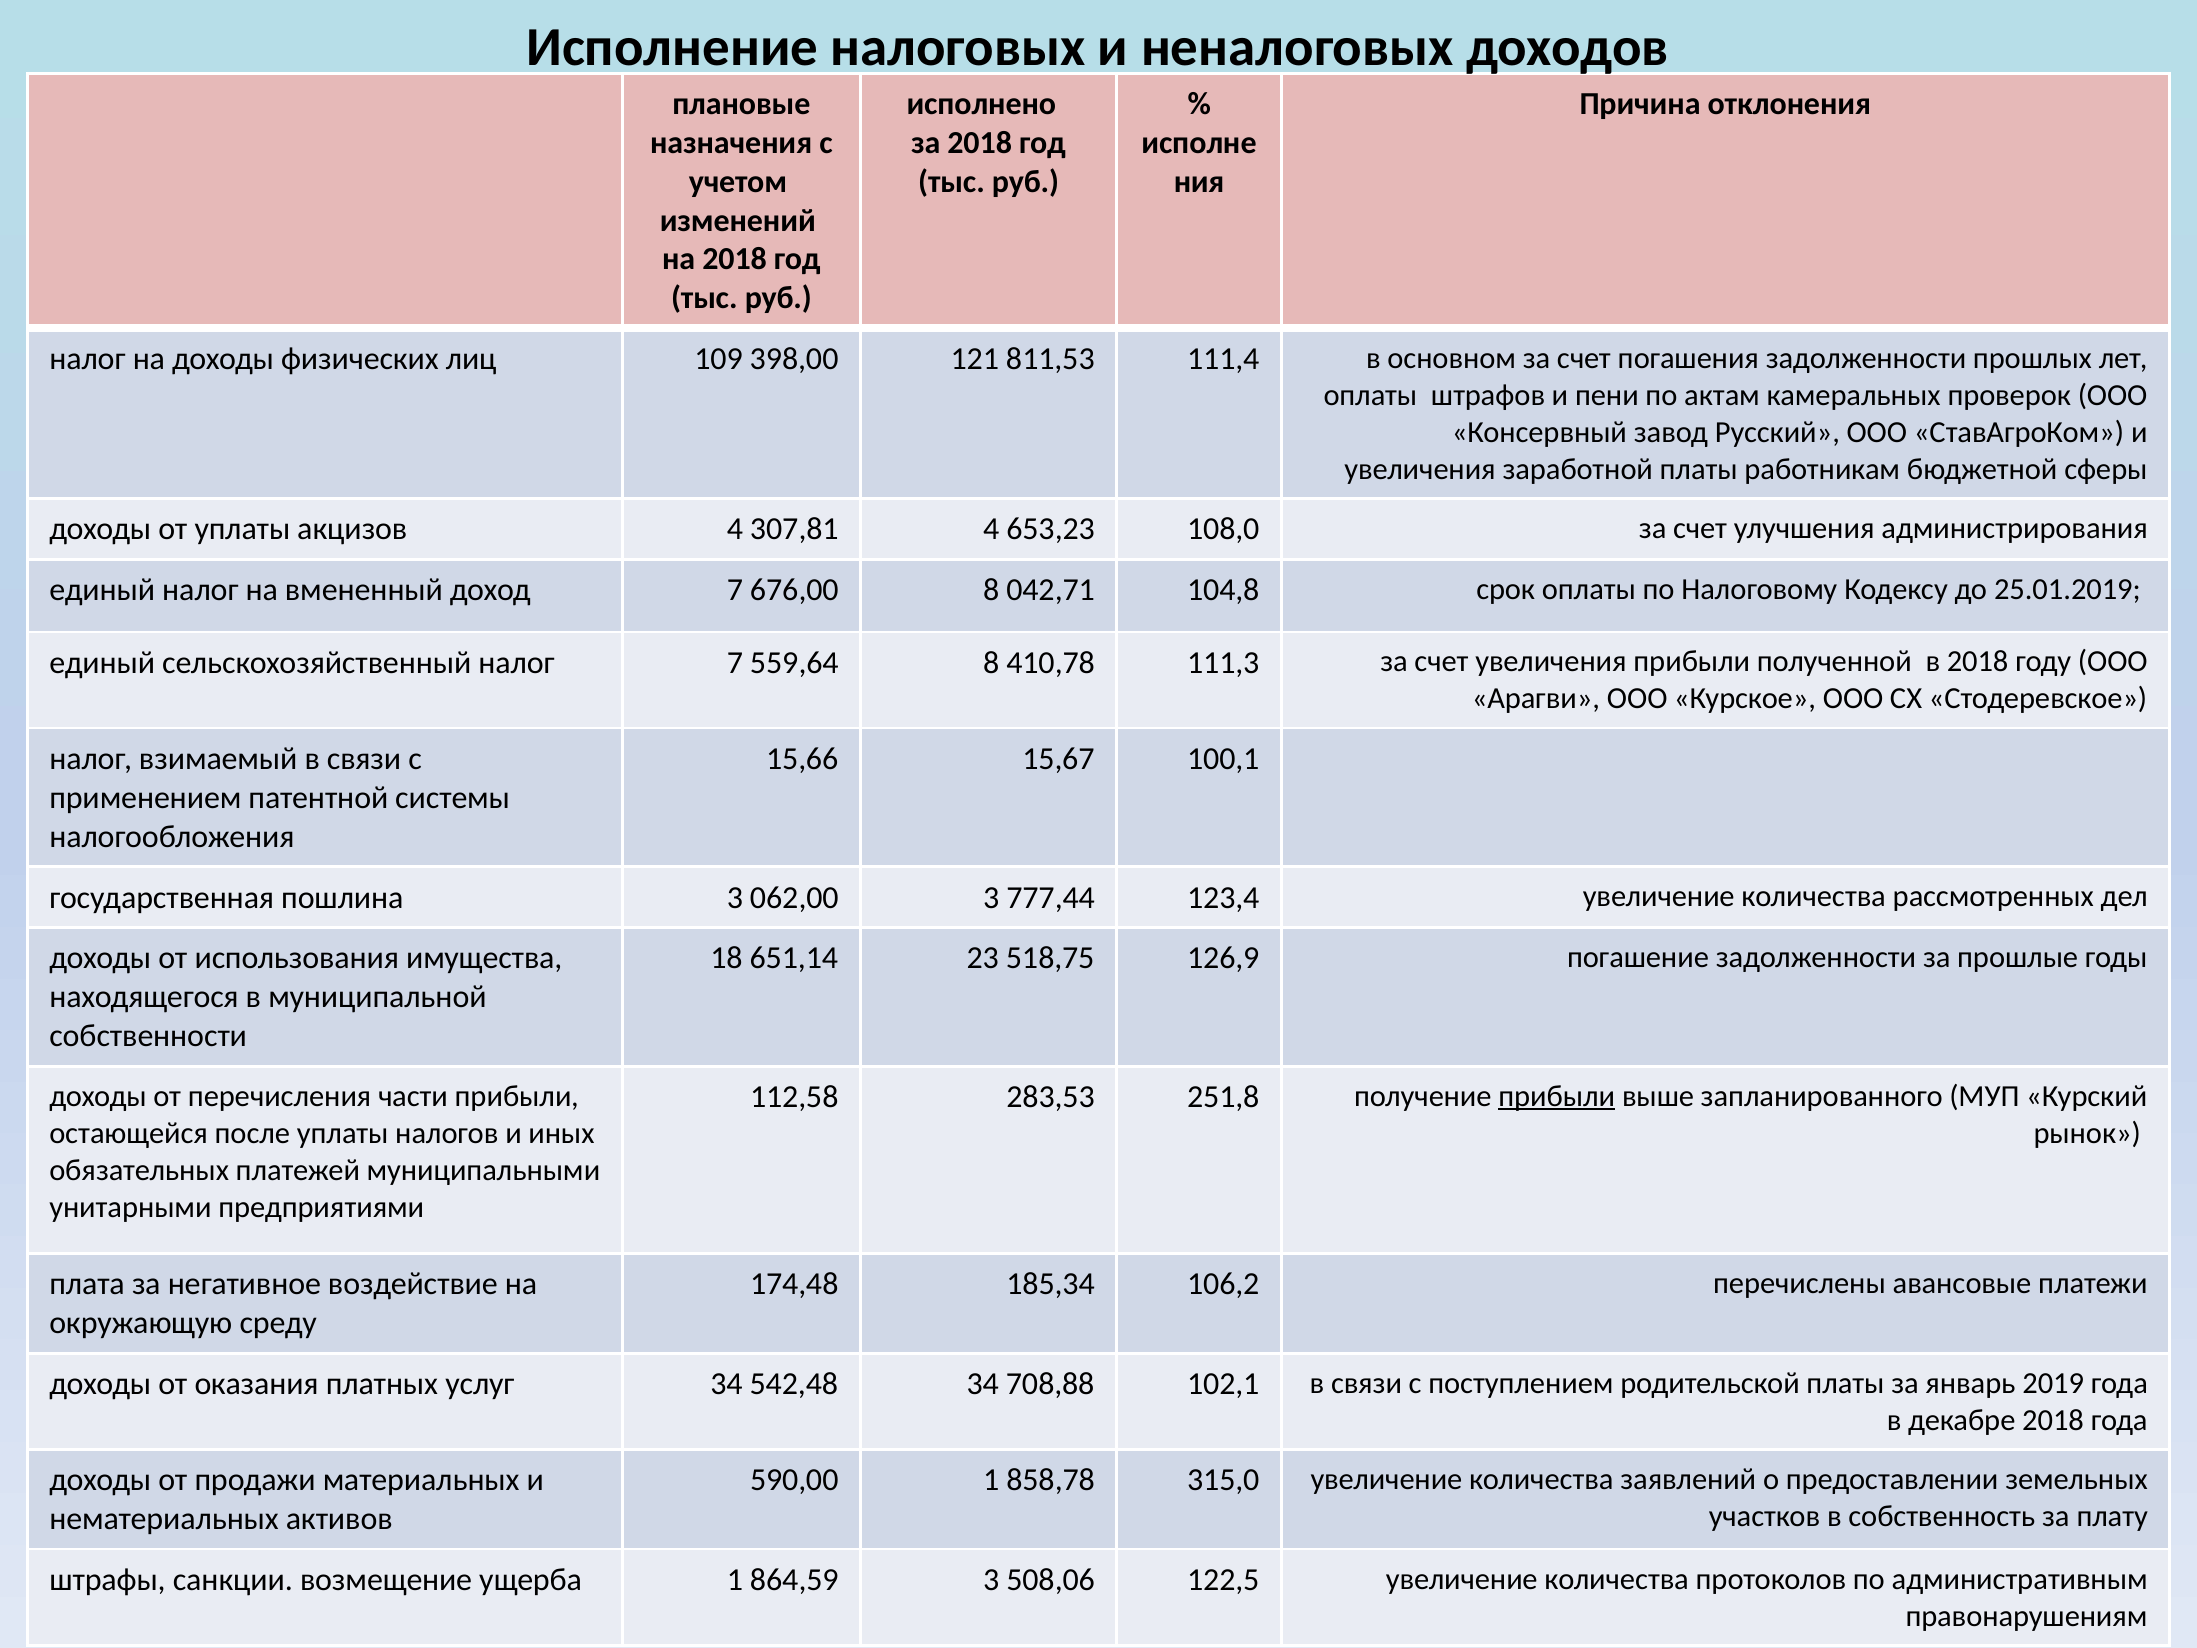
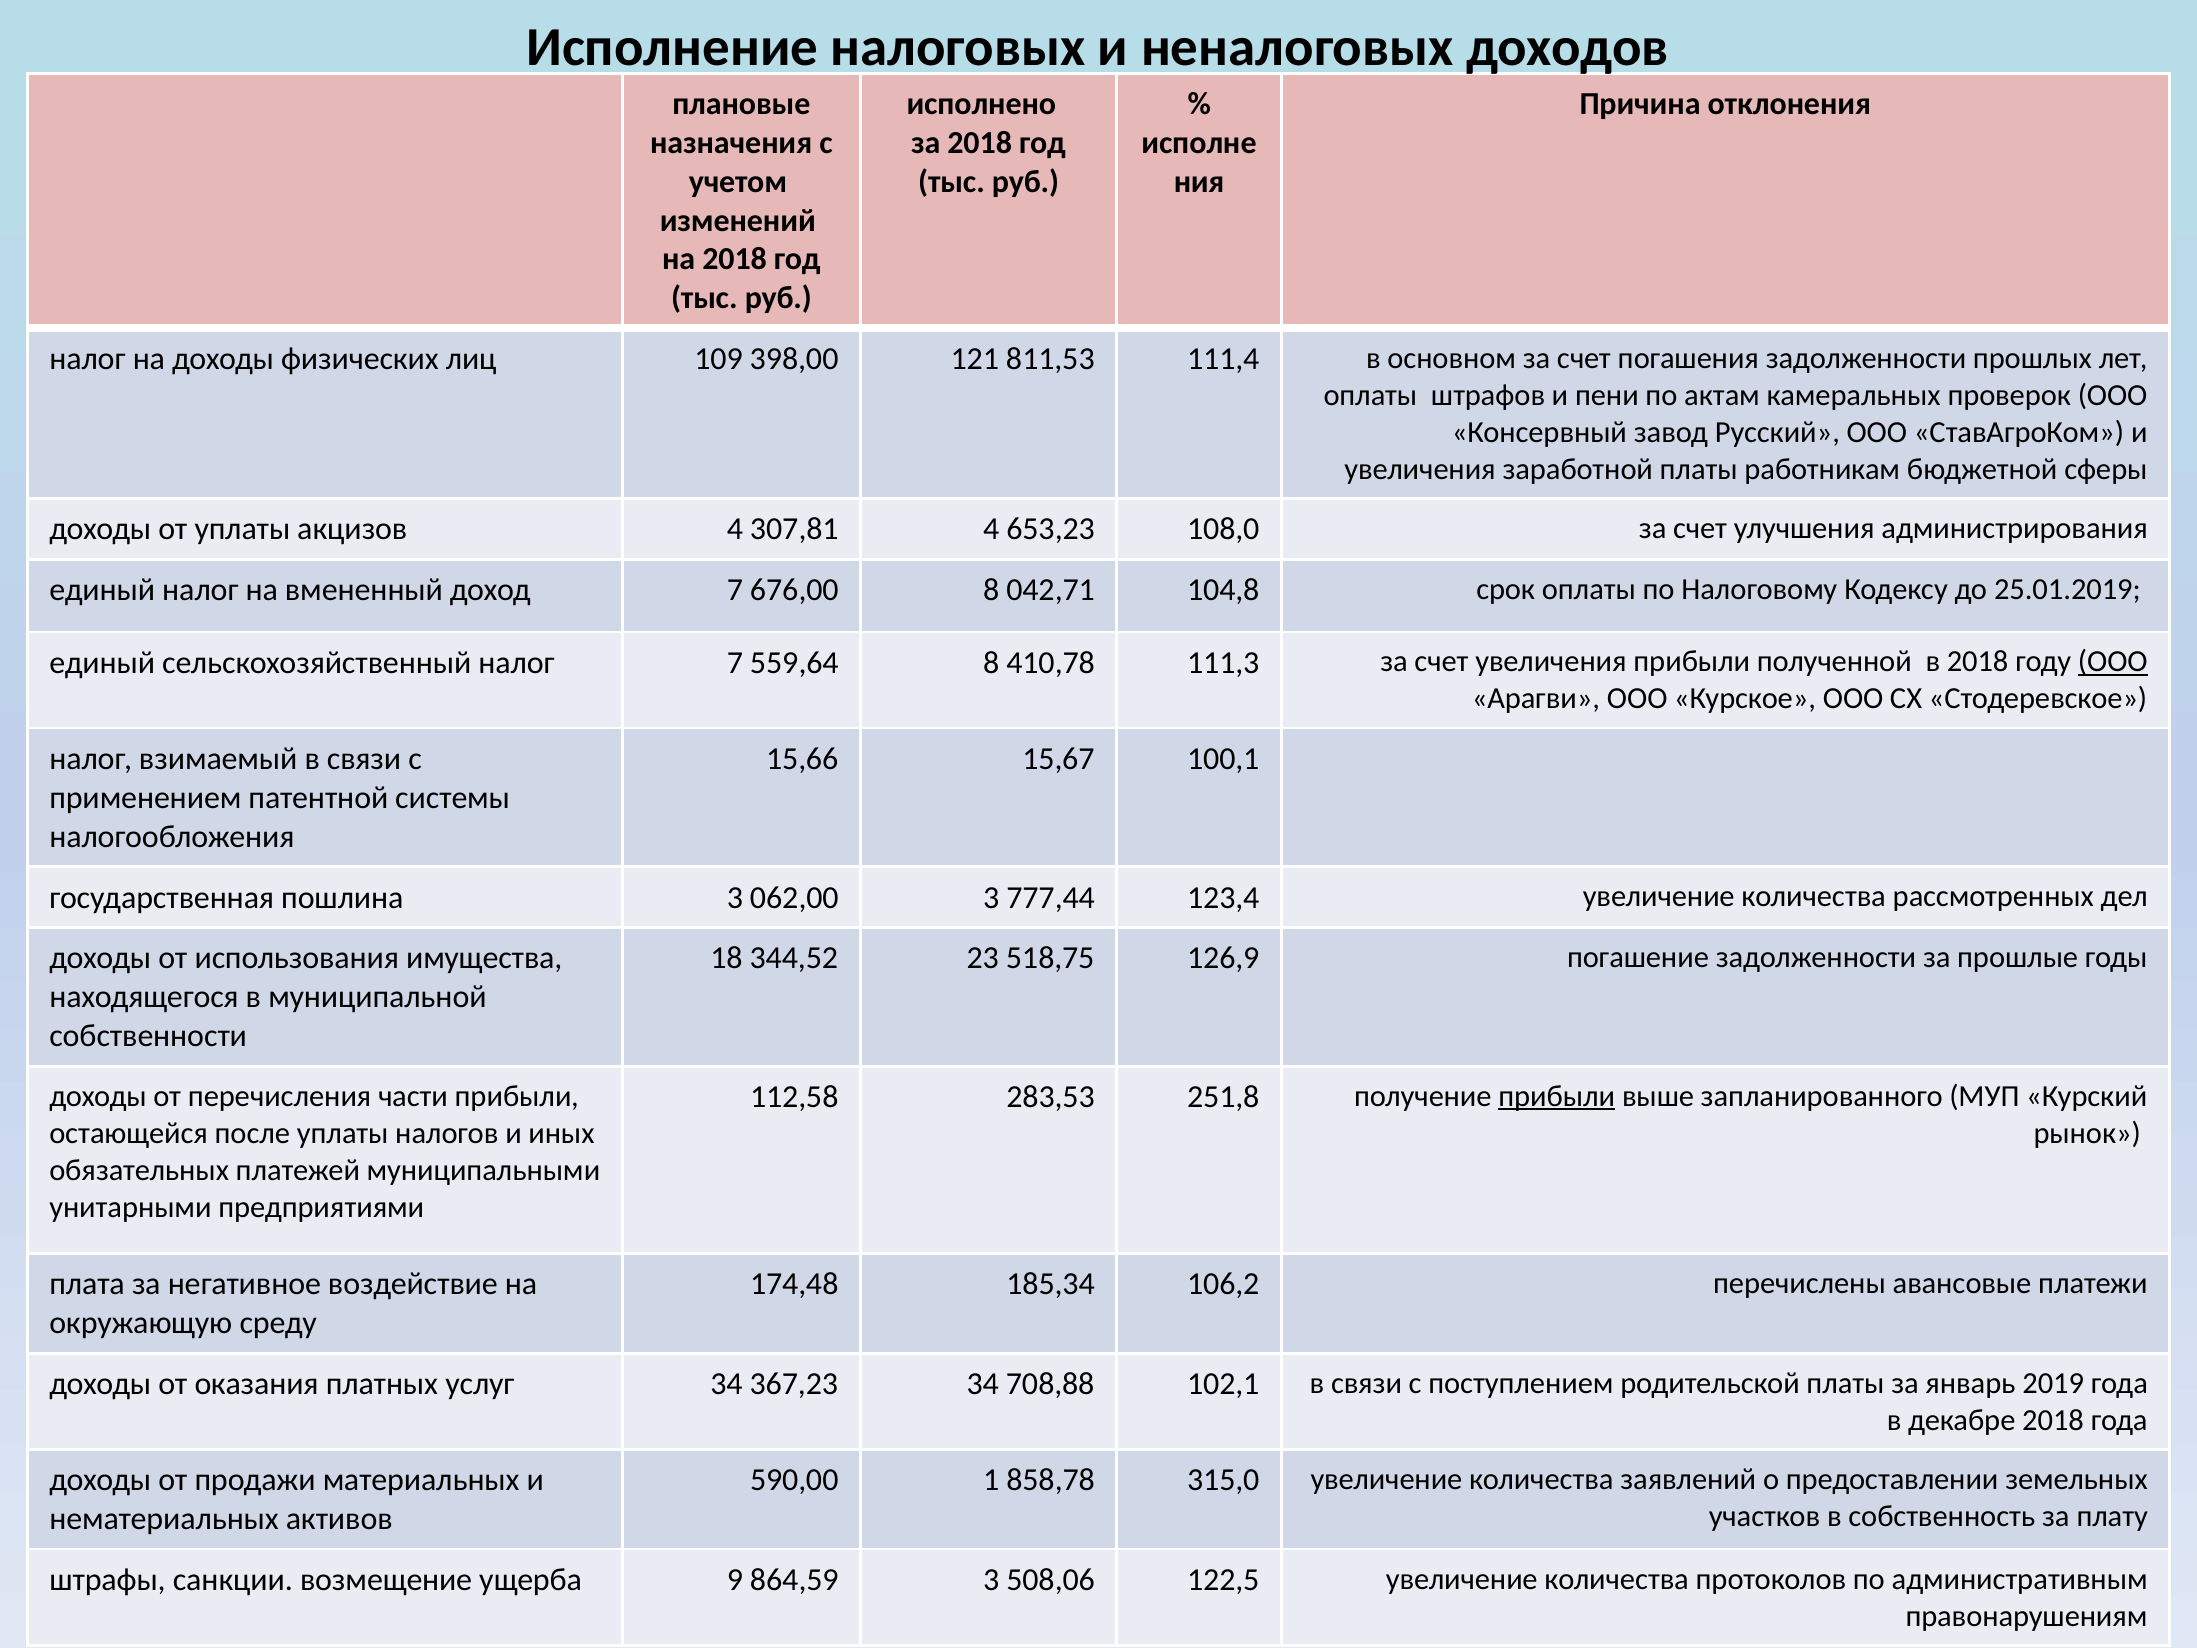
ООО at (2113, 662) underline: none -> present
651,14: 651,14 -> 344,52
542,48: 542,48 -> 367,23
ущерба 1: 1 -> 9
